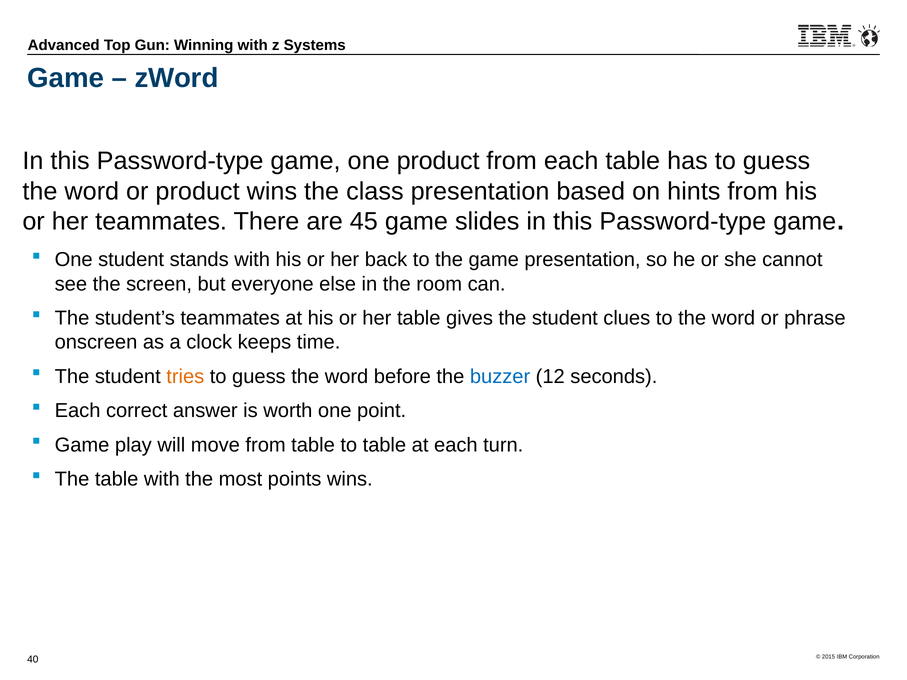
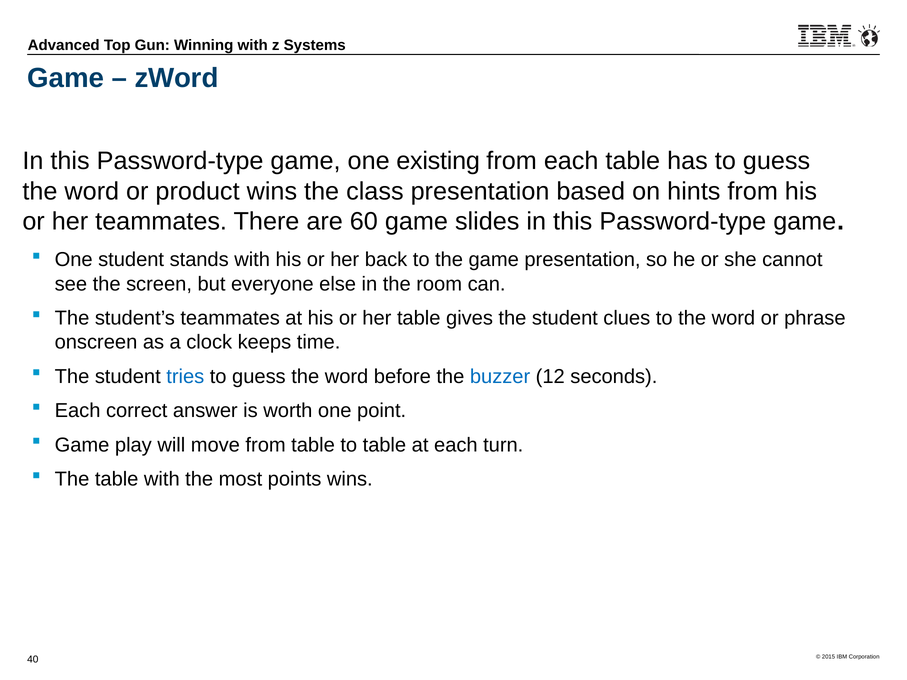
one product: product -> existing
45: 45 -> 60
tries colour: orange -> blue
